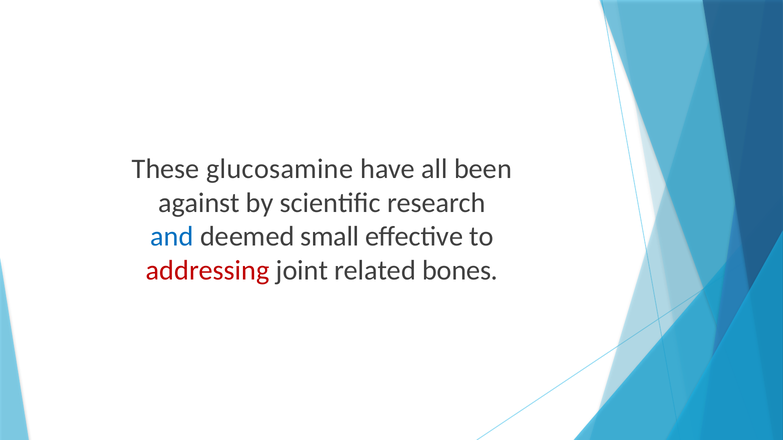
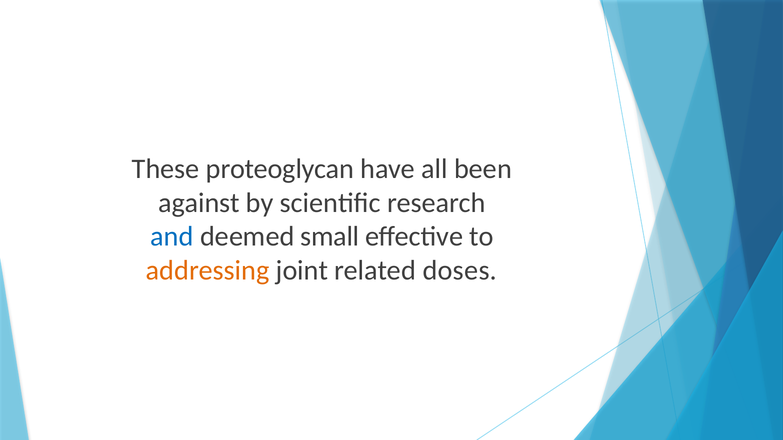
glucosamine: glucosamine -> proteoglycan
addressing colour: red -> orange
bones: bones -> doses
